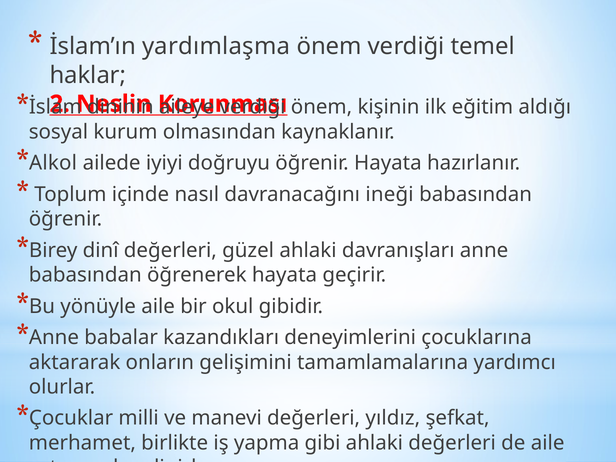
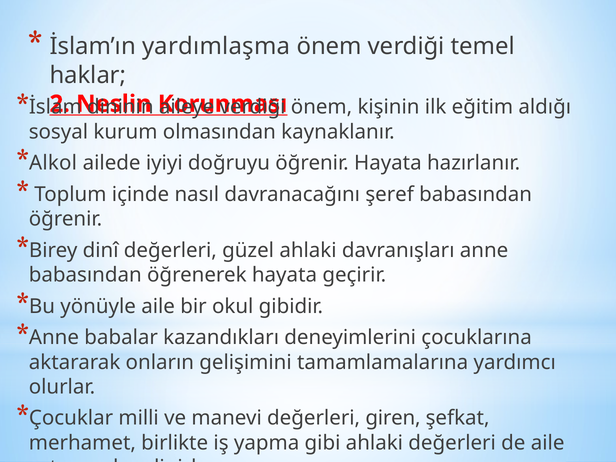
ineği: ineği -> şeref
yıldız: yıldız -> giren
